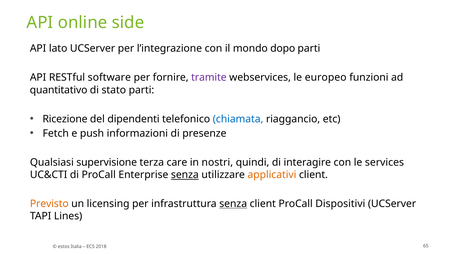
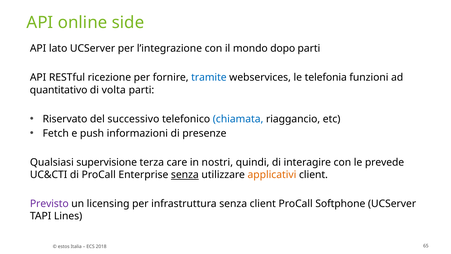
software: software -> ricezione
tramite colour: purple -> blue
europeo: europeo -> telefonia
stato: stato -> volta
Ricezione: Ricezione -> Riservato
dipendenti: dipendenti -> successivo
services: services -> prevede
Previsto colour: orange -> purple
senza at (233, 203) underline: present -> none
Dispositivi: Dispositivi -> Softphone
